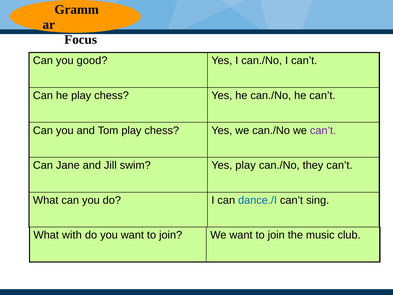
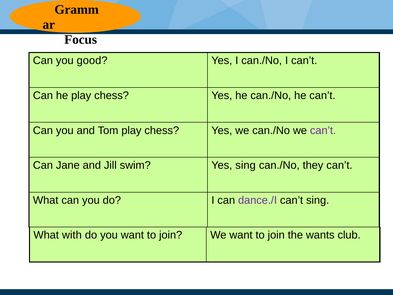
Yes play: play -> sing
dance./I colour: blue -> purple
music: music -> wants
